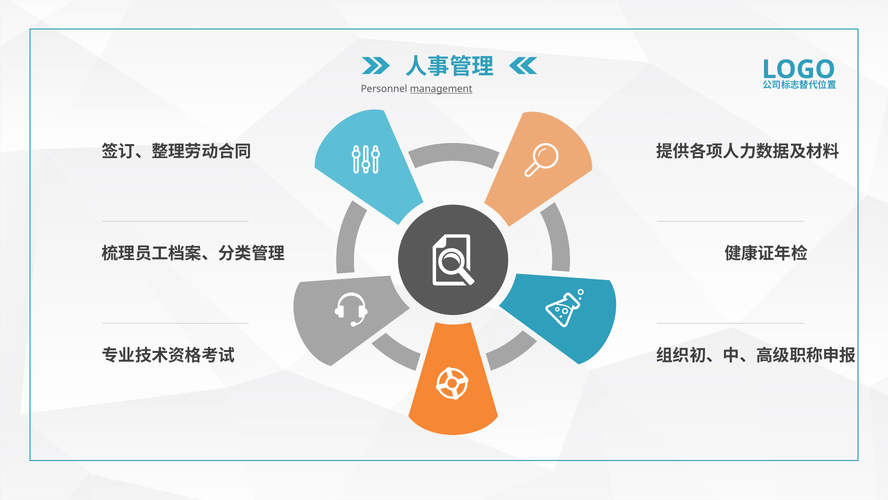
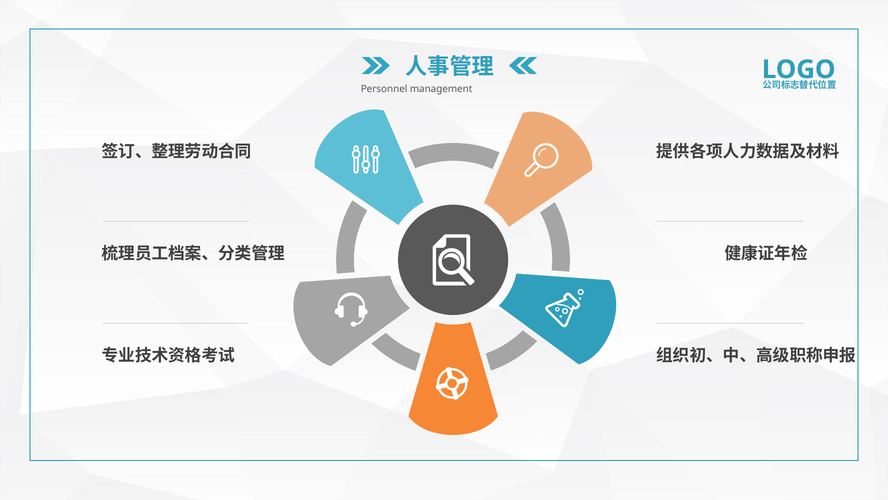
management underline: present -> none
